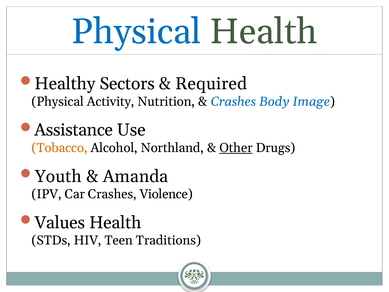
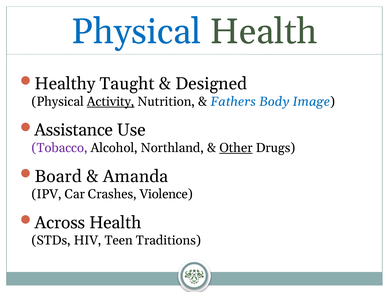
Sectors: Sectors -> Taught
Required: Required -> Designed
Activity underline: none -> present
Crashes at (233, 101): Crashes -> Fathers
Tobacco colour: orange -> purple
Youth: Youth -> Board
Values: Values -> Across
